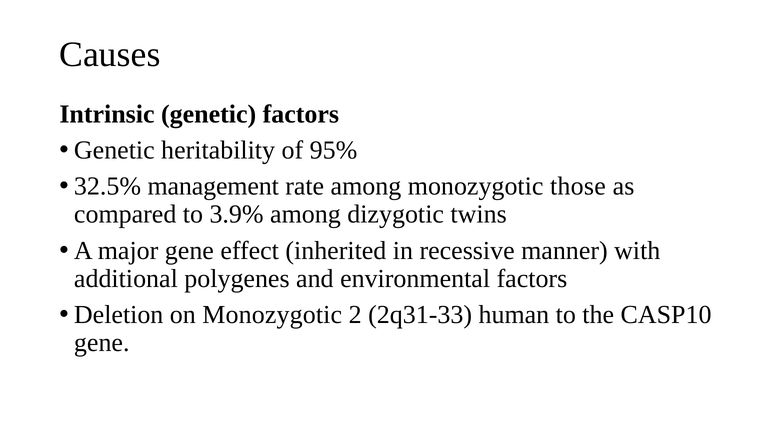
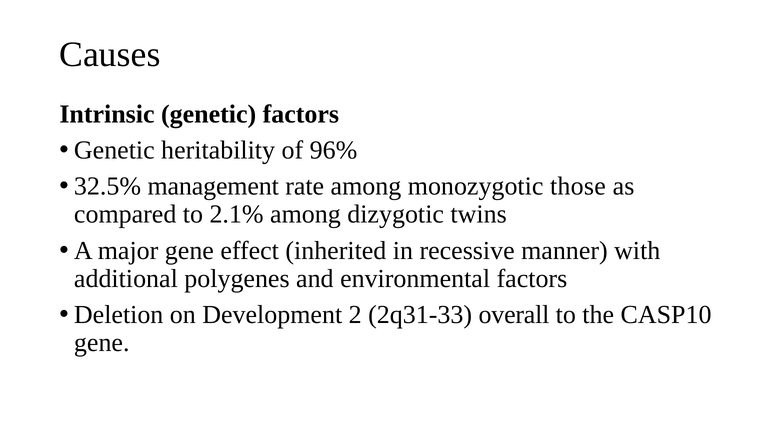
95%: 95% -> 96%
3.9%: 3.9% -> 2.1%
on Monozygotic: Monozygotic -> Development
human: human -> overall
